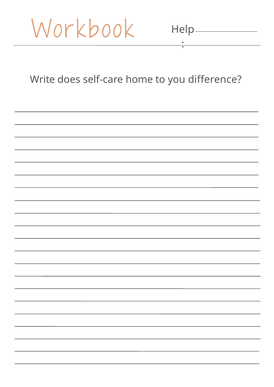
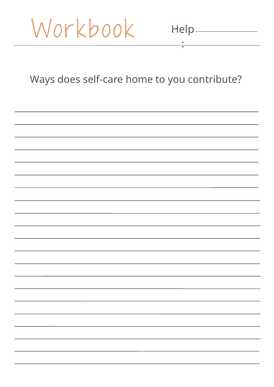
Write: Write -> Ways
difference: difference -> contribute
